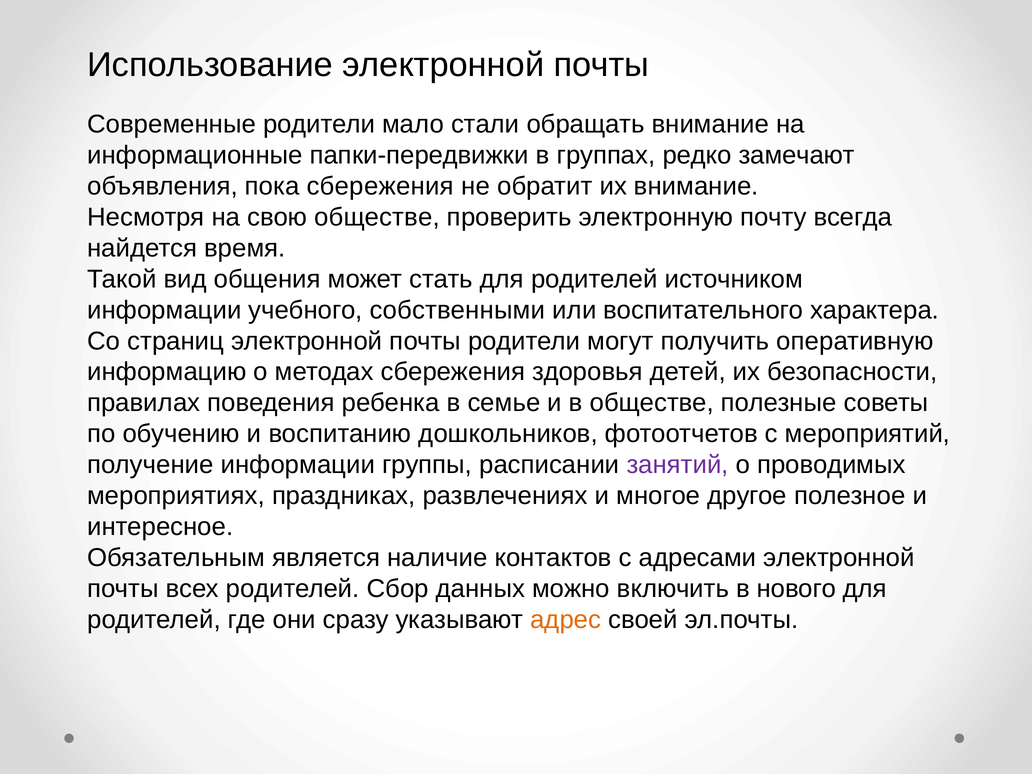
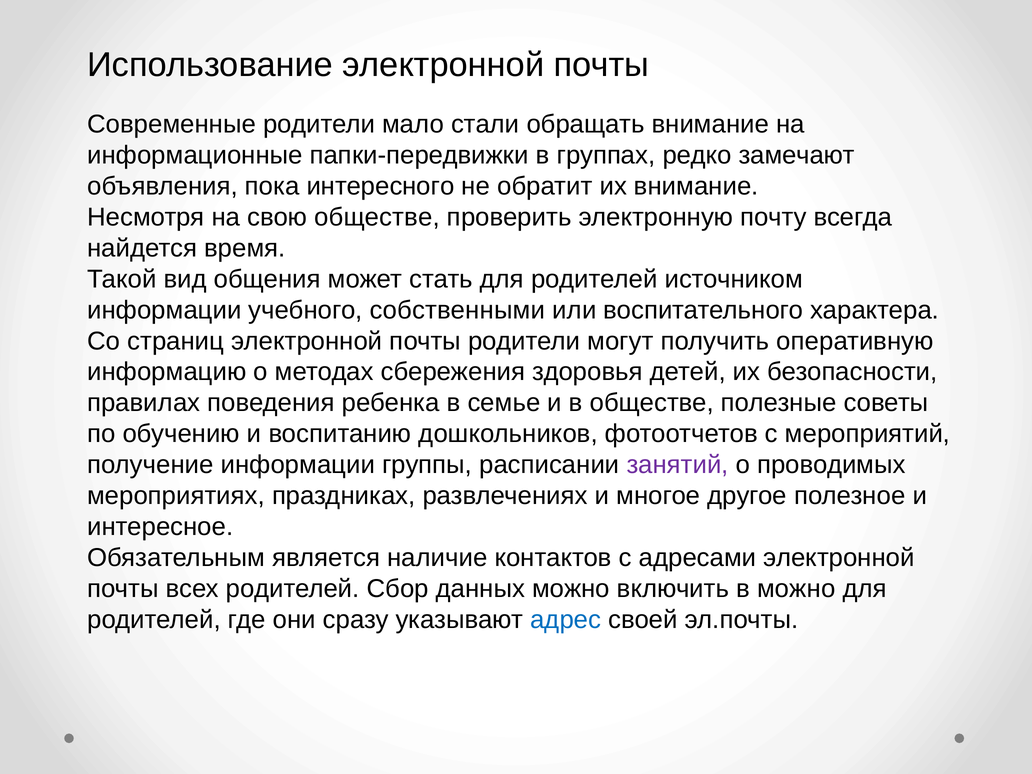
пока сбережения: сбережения -> интересного
в нового: нового -> можно
адрес colour: orange -> blue
